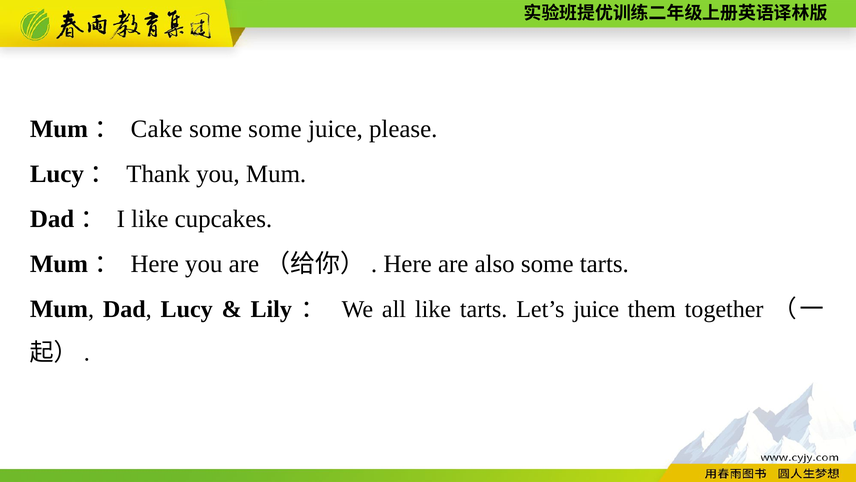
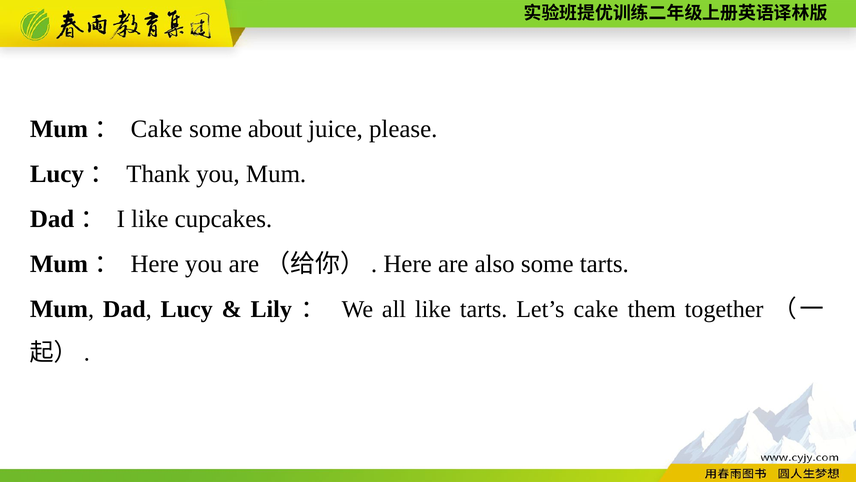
some some: some -> about
Let’s juice: juice -> cake
